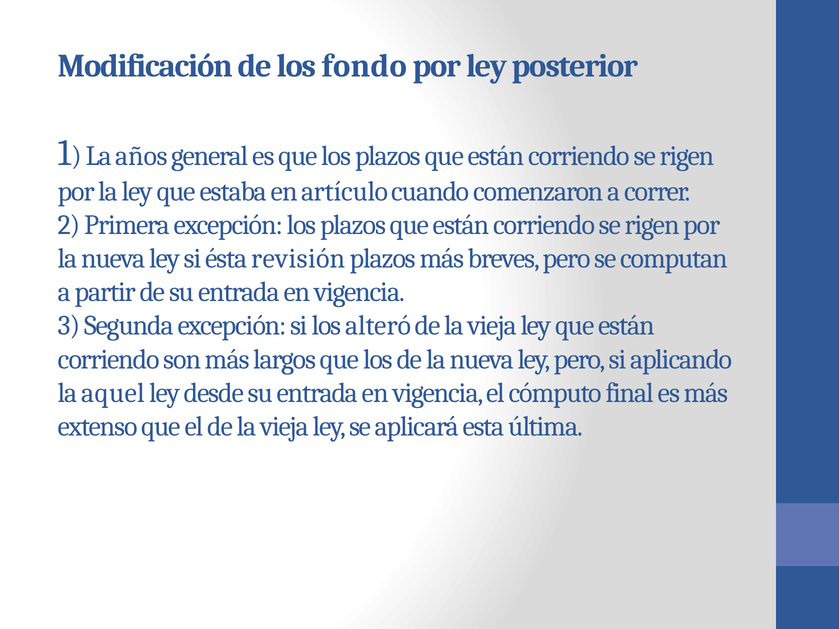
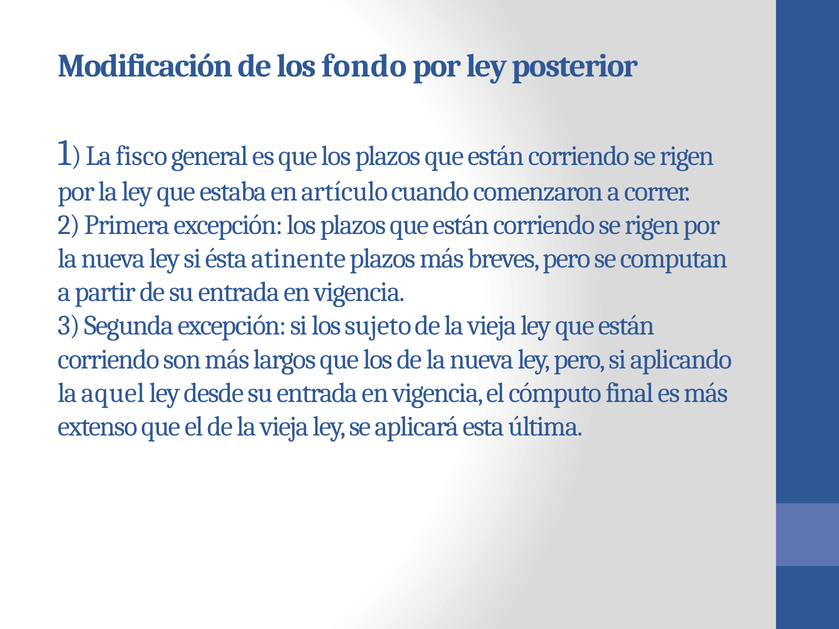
años: años -> fisco
revisión: revisión -> atinente
alteró: alteró -> sujeto
